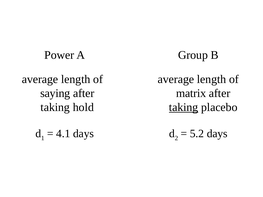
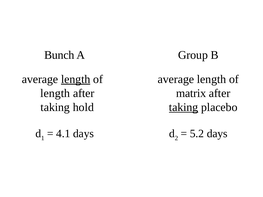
Power: Power -> Bunch
length at (76, 79) underline: none -> present
saying at (55, 93): saying -> length
